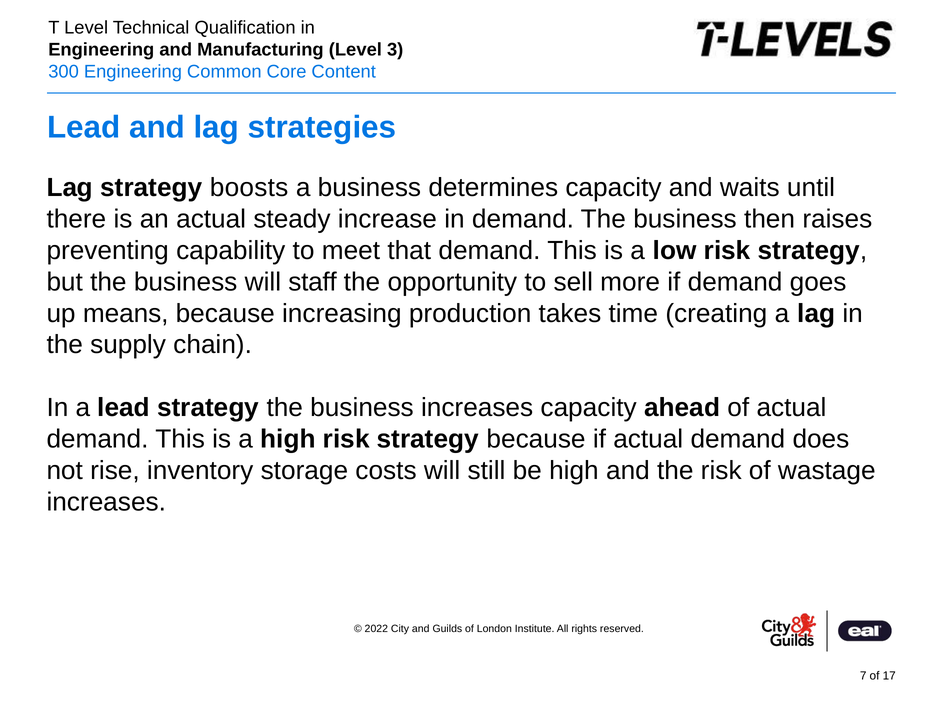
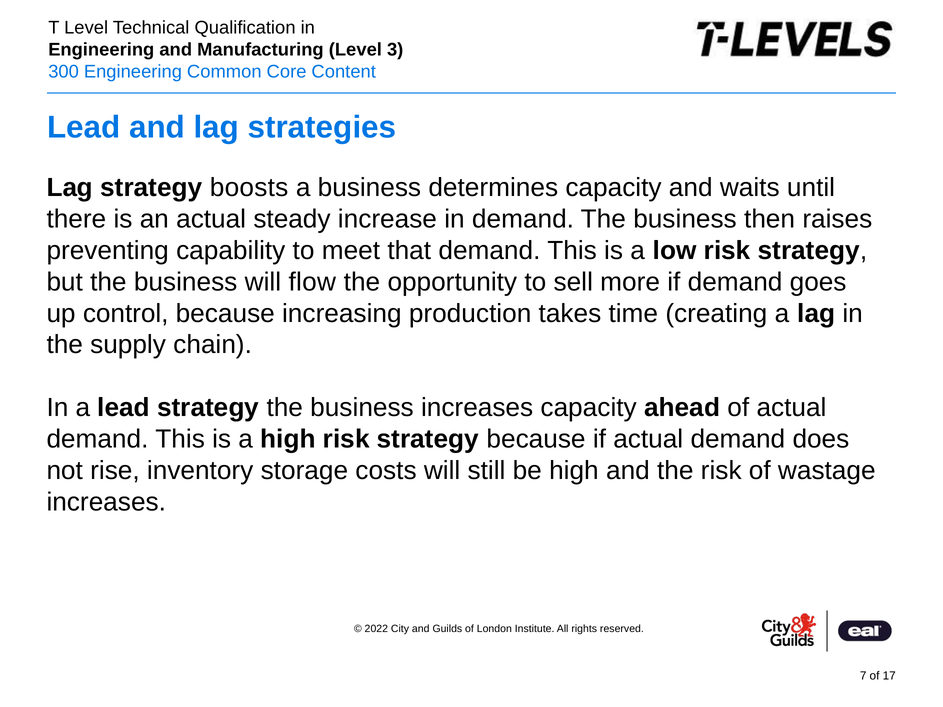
staff: staff -> flow
means: means -> control
